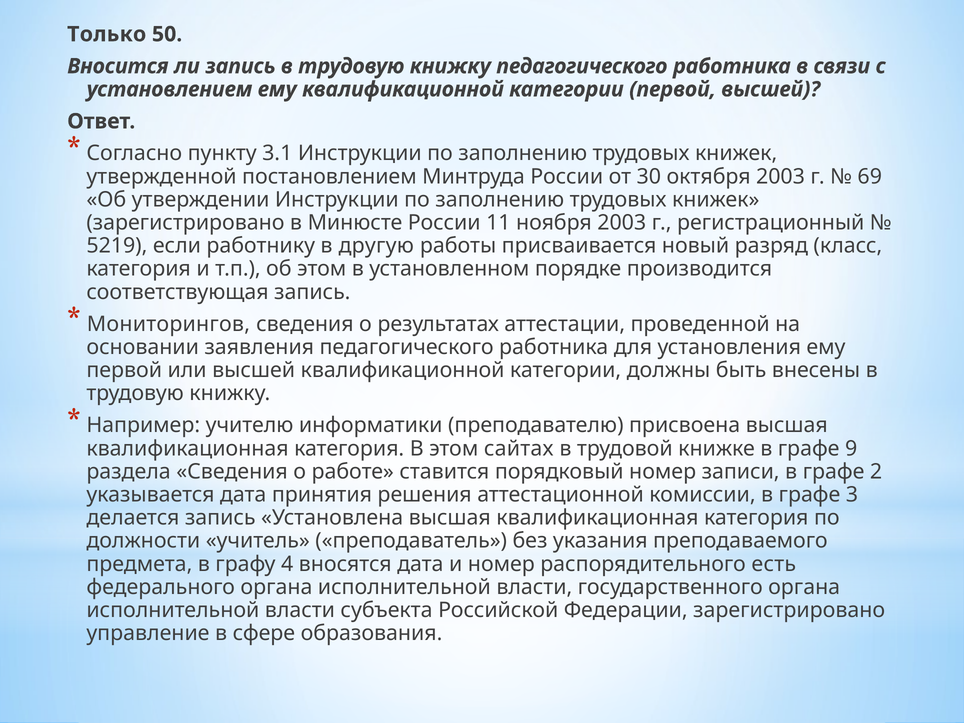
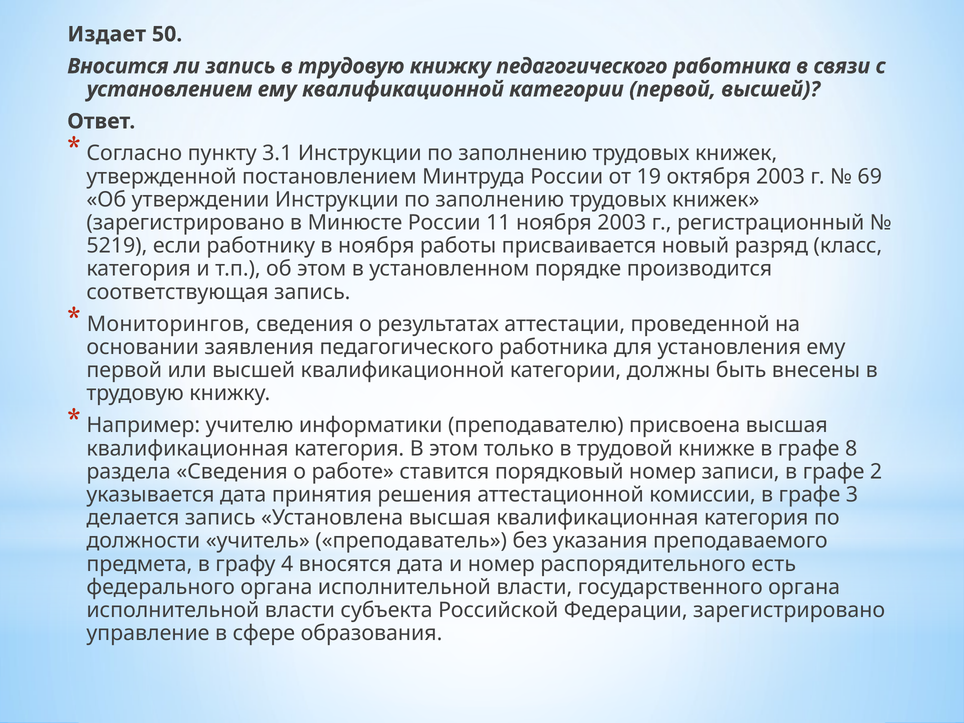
Только: Только -> Издает
30: 30 -> 19
в другую: другую -> ноября
сайтах: сайтах -> только
9: 9 -> 8
